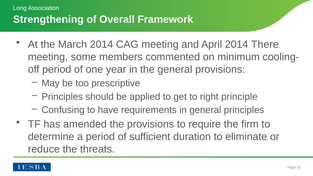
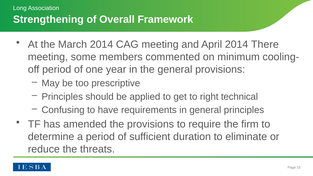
principle: principle -> technical
